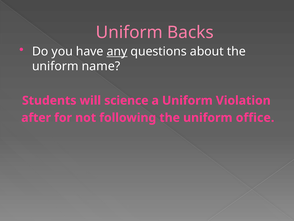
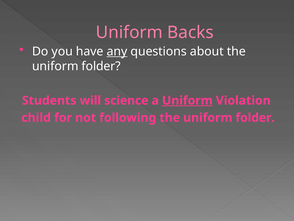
name at (101, 66): name -> folder
Uniform at (187, 100) underline: none -> present
after: after -> child
following the uniform office: office -> folder
